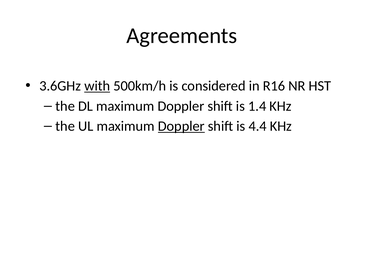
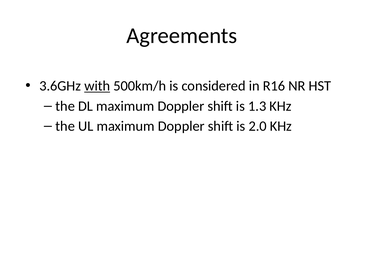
1.4: 1.4 -> 1.3
Doppler at (181, 126) underline: present -> none
4.4: 4.4 -> 2.0
